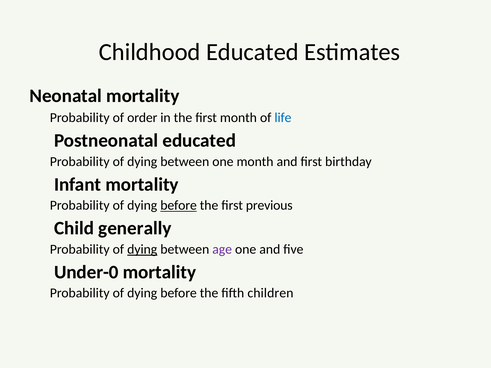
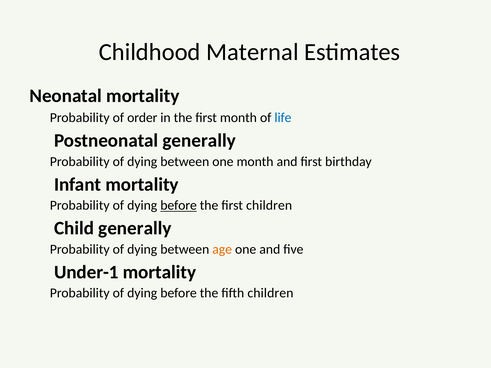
Childhood Educated: Educated -> Maternal
Postneonatal educated: educated -> generally
first previous: previous -> children
dying at (142, 249) underline: present -> none
age colour: purple -> orange
Under-0: Under-0 -> Under-1
